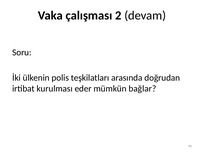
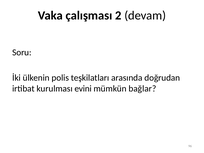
eder: eder -> evini
